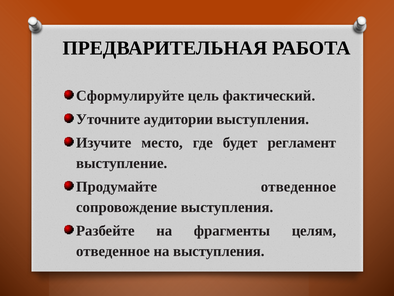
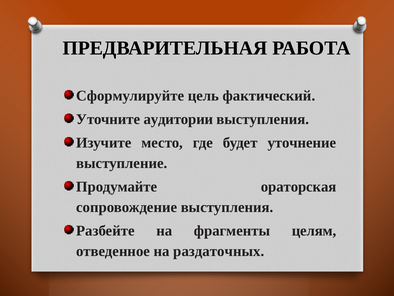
регламент: регламент -> уточнение
Продумайте отведенное: отведенное -> ораторская
на выступления: выступления -> раздаточных
